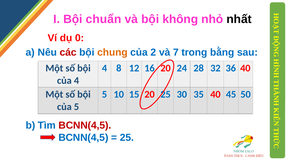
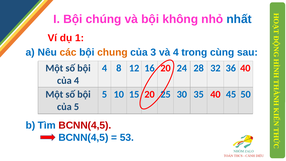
chuẩn: chuẩn -> chúng
nhất colour: black -> blue
0: 0 -> 1
các colour: red -> orange
2: 2 -> 3
và 7: 7 -> 4
bằng: bằng -> cùng
25 at (127, 137): 25 -> 53
